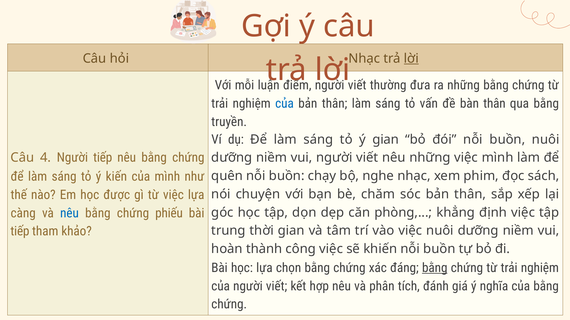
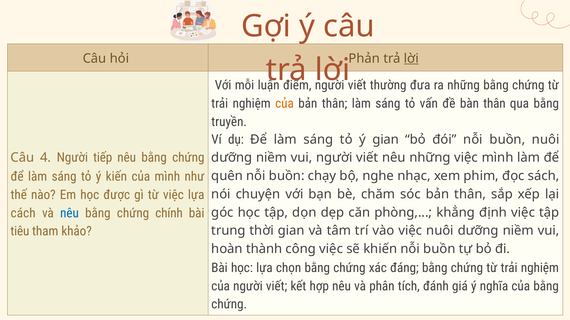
hỏi Nhạc: Nhạc -> Phản
của at (284, 104) colour: blue -> orange
càng: càng -> cách
phiếu: phiếu -> chính
tiếp at (20, 232): tiếp -> tiêu
bằng at (435, 268) underline: present -> none
